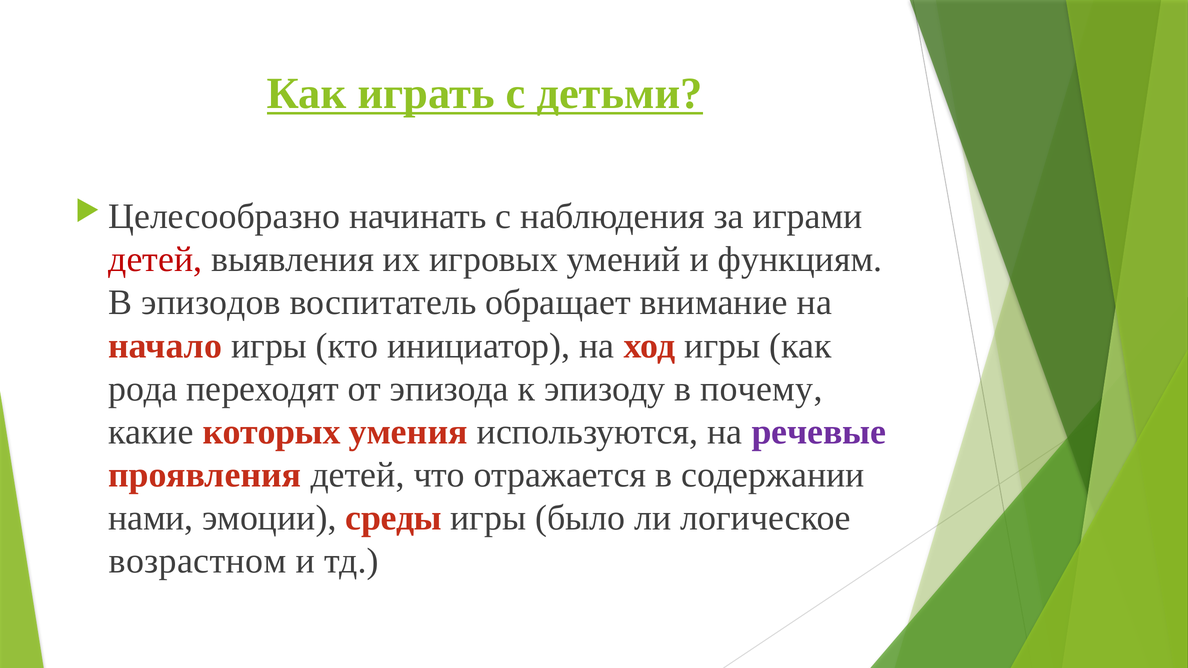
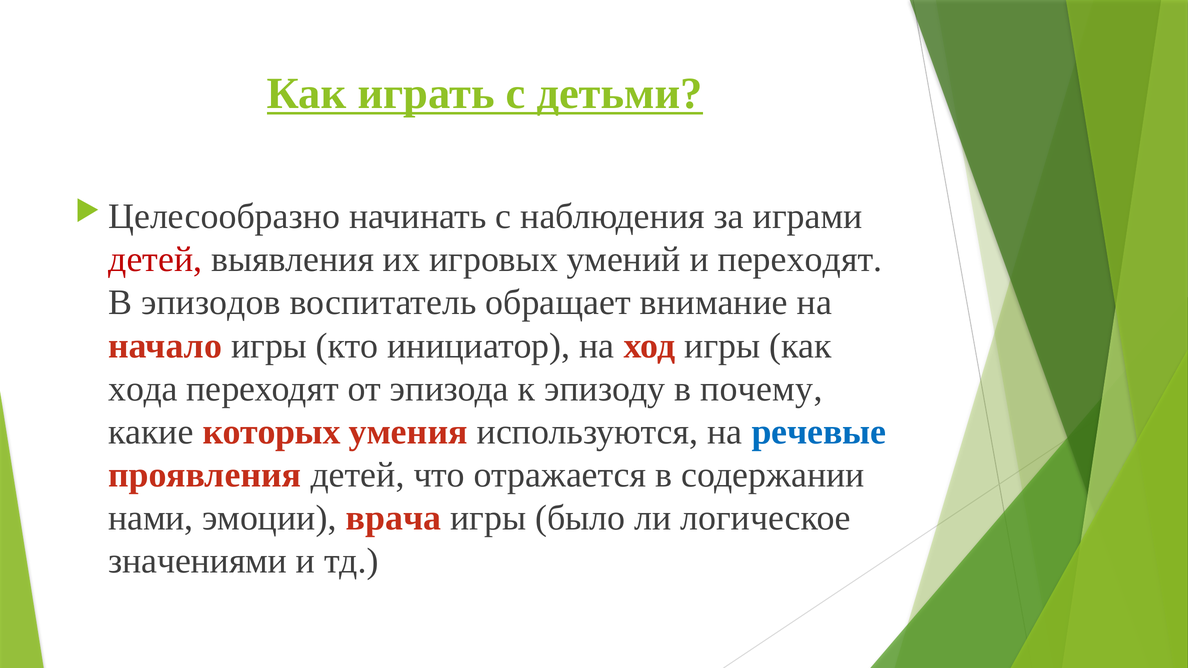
и функциям: функциям -> переходят
рода: рода -> хода
речевые colour: purple -> blue
среды: среды -> врача
возрастном: возрастном -> значениями
